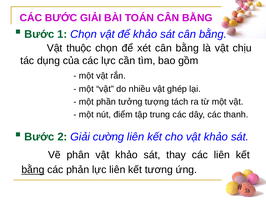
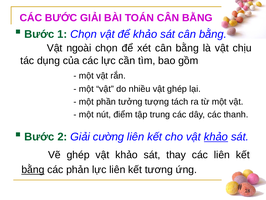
thuộc: thuộc -> ngoài
khảo at (216, 137) underline: none -> present
Vẽ phân: phân -> ghép
